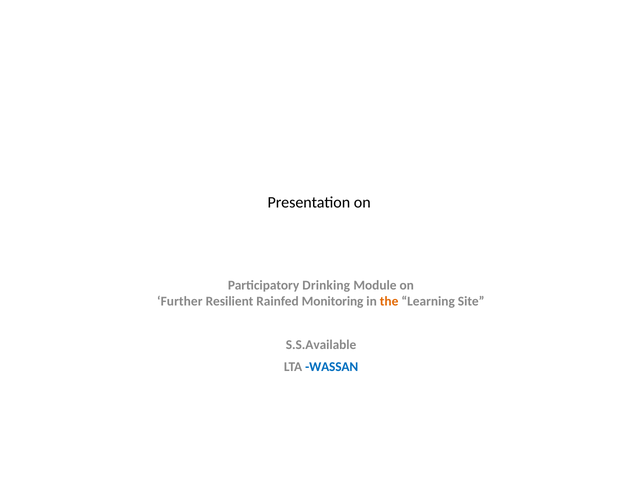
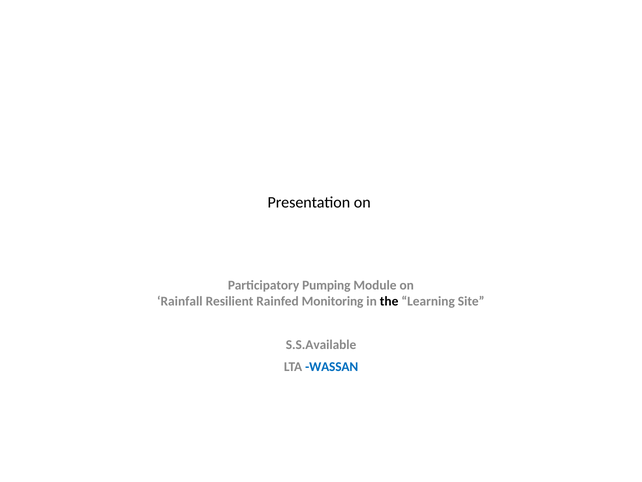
Drinking: Drinking -> Pumping
Further: Further -> Rainfall
the colour: orange -> black
